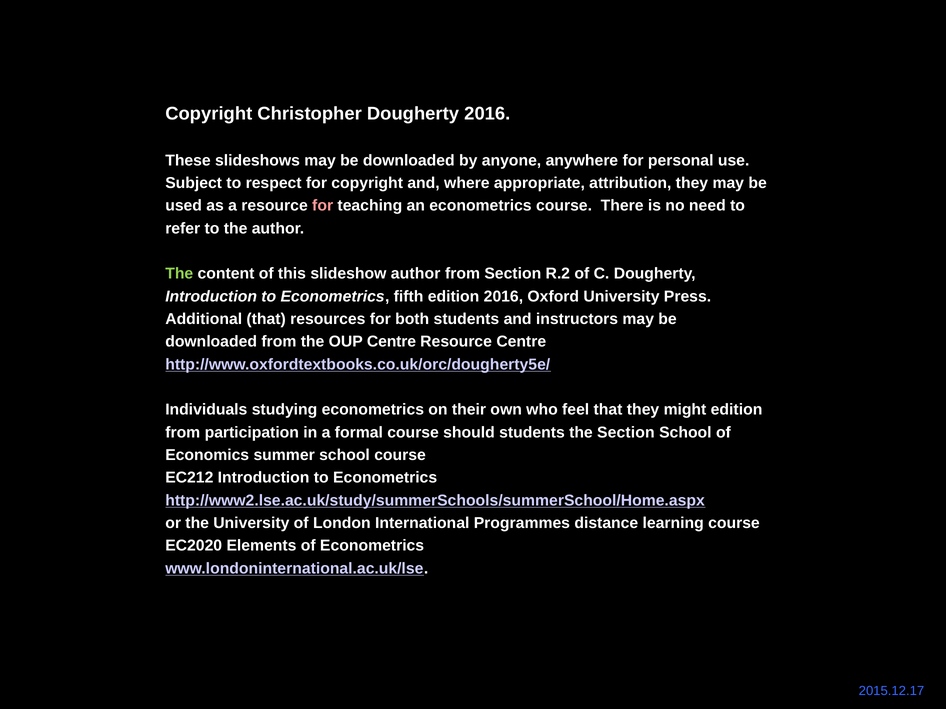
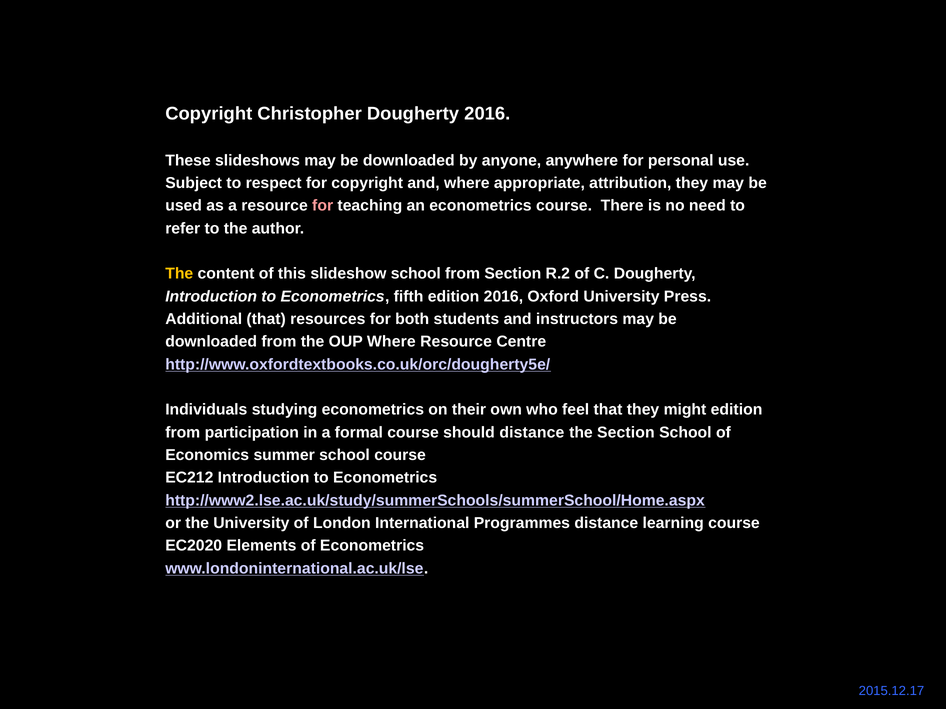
The at (179, 274) colour: light green -> yellow
slideshow author: author -> school
OUP Centre: Centre -> Where
should students: students -> distance
